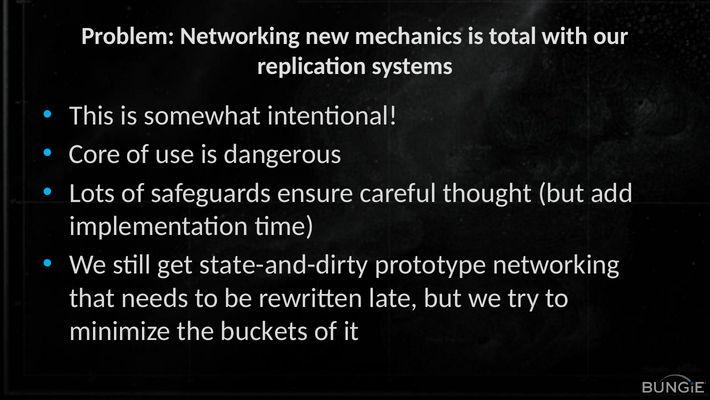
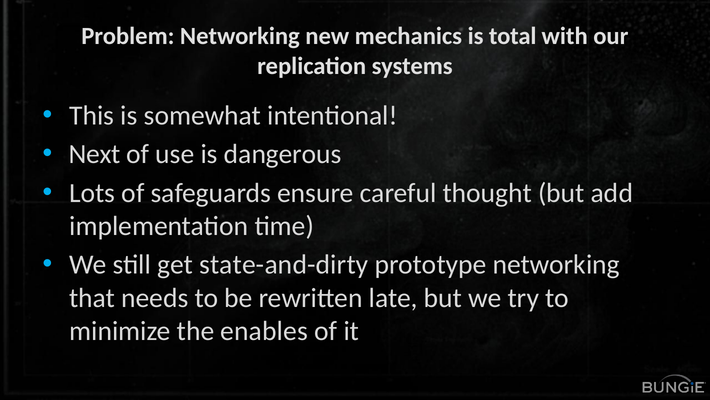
Core: Core -> Next
buckets: buckets -> enables
